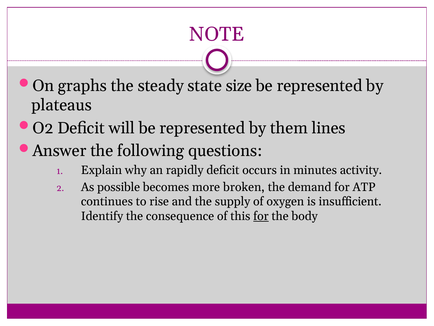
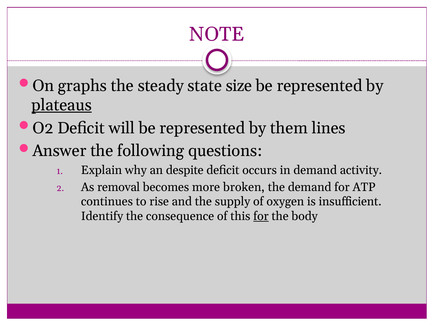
plateaus underline: none -> present
rapidly: rapidly -> despite
in minutes: minutes -> demand
possible: possible -> removal
